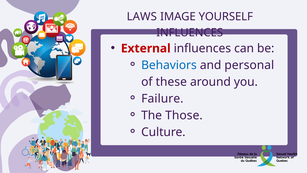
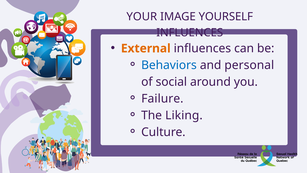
LAWS: LAWS -> YOUR
External colour: red -> orange
these: these -> social
Those: Those -> Liking
